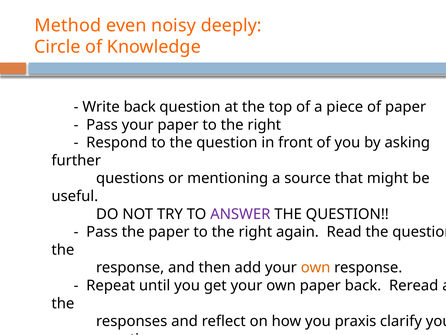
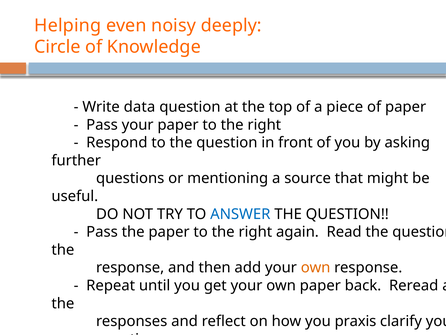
Method: Method -> Helping
Write back: back -> data
ANSWER colour: purple -> blue
